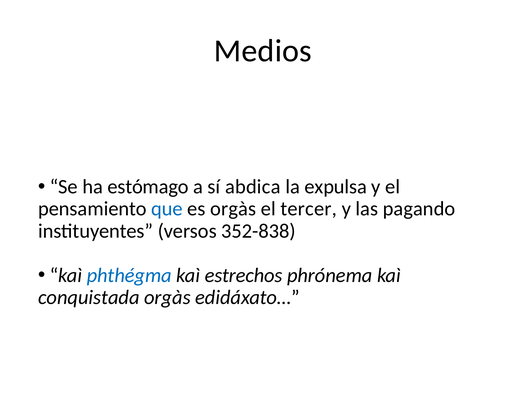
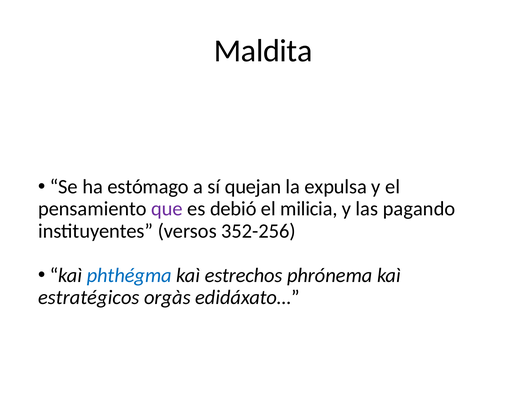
Medios: Medios -> Maldita
abdica: abdica -> quejan
que colour: blue -> purple
es orgàs: orgàs -> debió
tercer: tercer -> milicia
352-838: 352-838 -> 352-256
conquistada: conquistada -> estratégicos
